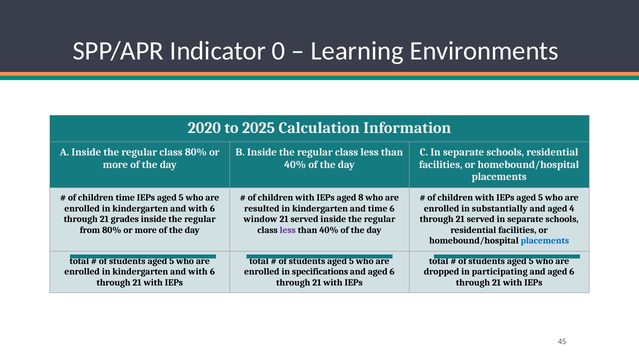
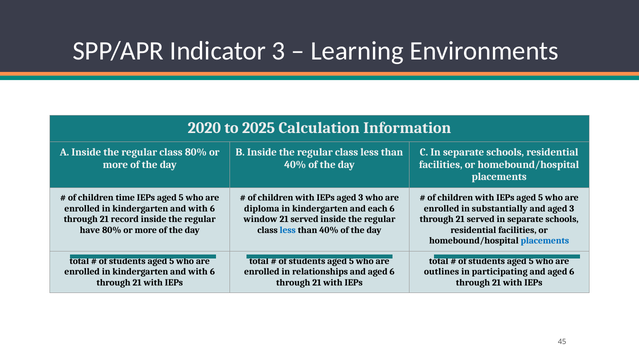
Indicator 0: 0 -> 3
IEPs aged 8: 8 -> 3
resulted: resulted -> diploma
and time: time -> each
and aged 4: 4 -> 3
grades: grades -> record
from: from -> have
less at (288, 230) colour: purple -> blue
specifications: specifications -> relationships
dropped: dropped -> outlines
